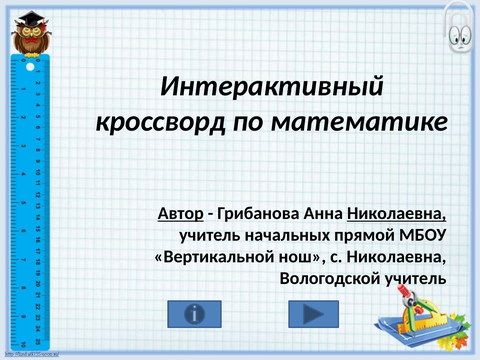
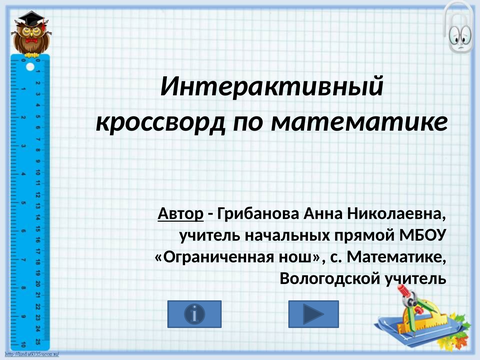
Николаевна at (397, 213) underline: present -> none
Вертикальной: Вертикальной -> Ограниченная
с Николаевна: Николаевна -> Математике
